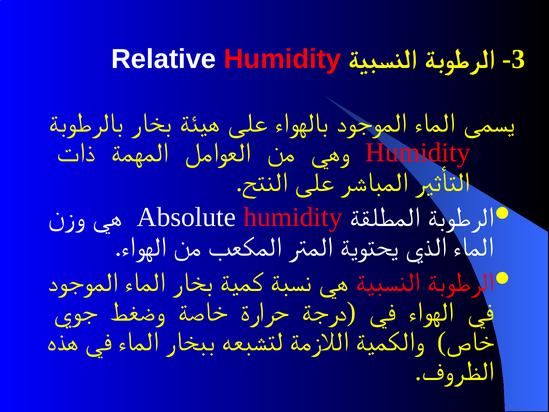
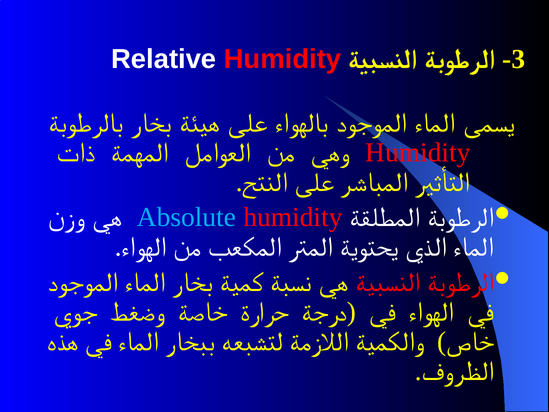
Absolute colour: white -> light blue
